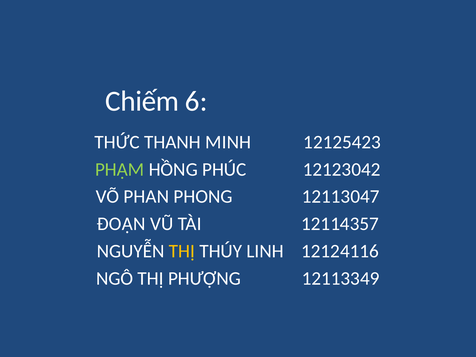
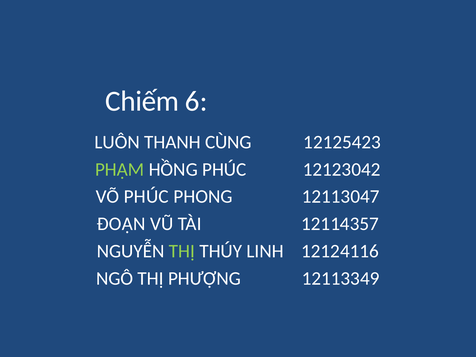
THỨC: THỨC -> LUÔN
MINH: MINH -> CÙNG
VÕ PHAN: PHAN -> PHÚC
THỊ at (182, 251) colour: yellow -> light green
